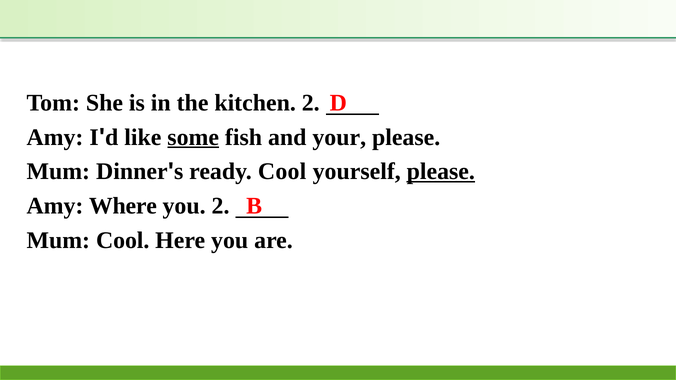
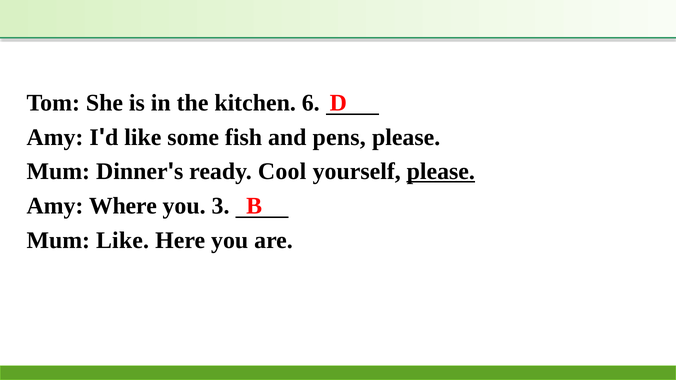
kitchen 2: 2 -> 6
some underline: present -> none
your: your -> pens
you 2: 2 -> 3
Mum Cool: Cool -> Like
